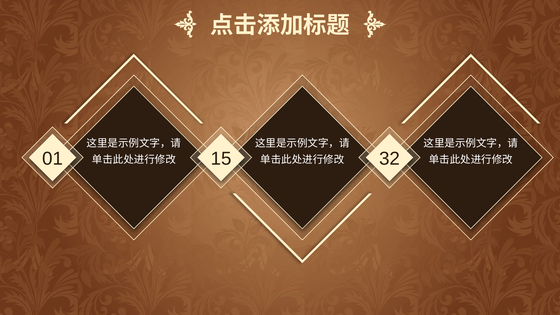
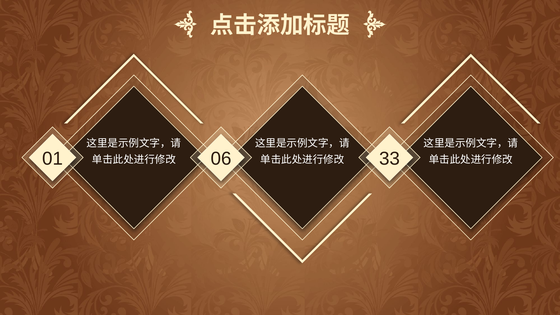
15: 15 -> 06
32: 32 -> 33
